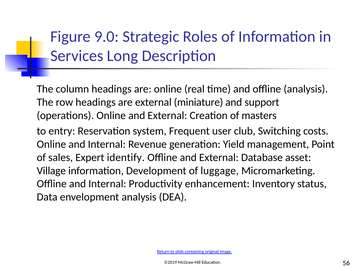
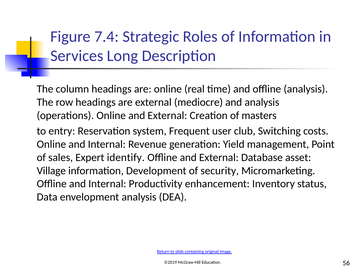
9.0: 9.0 -> 7.4
miniature: miniature -> mediocre
and support: support -> analysis
luggage: luggage -> security
